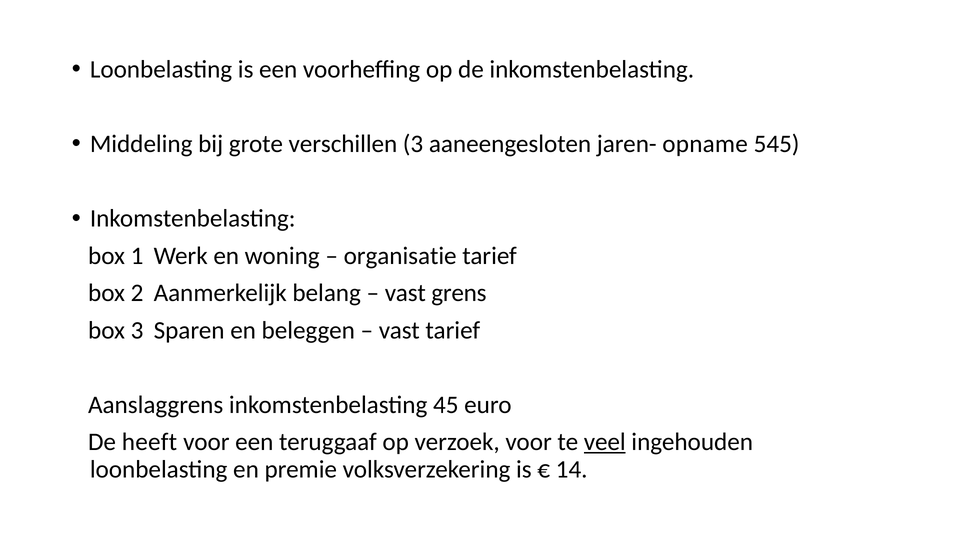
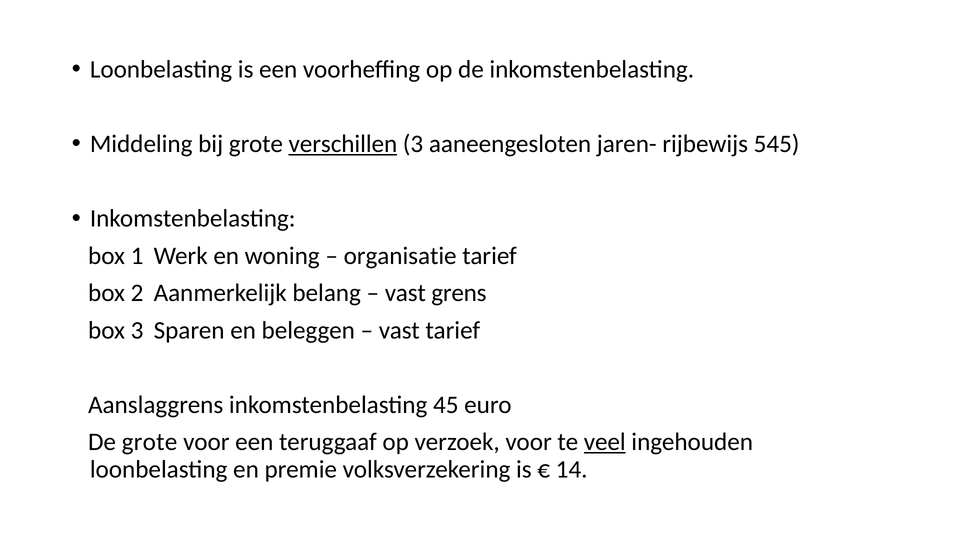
verschillen underline: none -> present
opname: opname -> rijbewijs
De heeft: heeft -> grote
